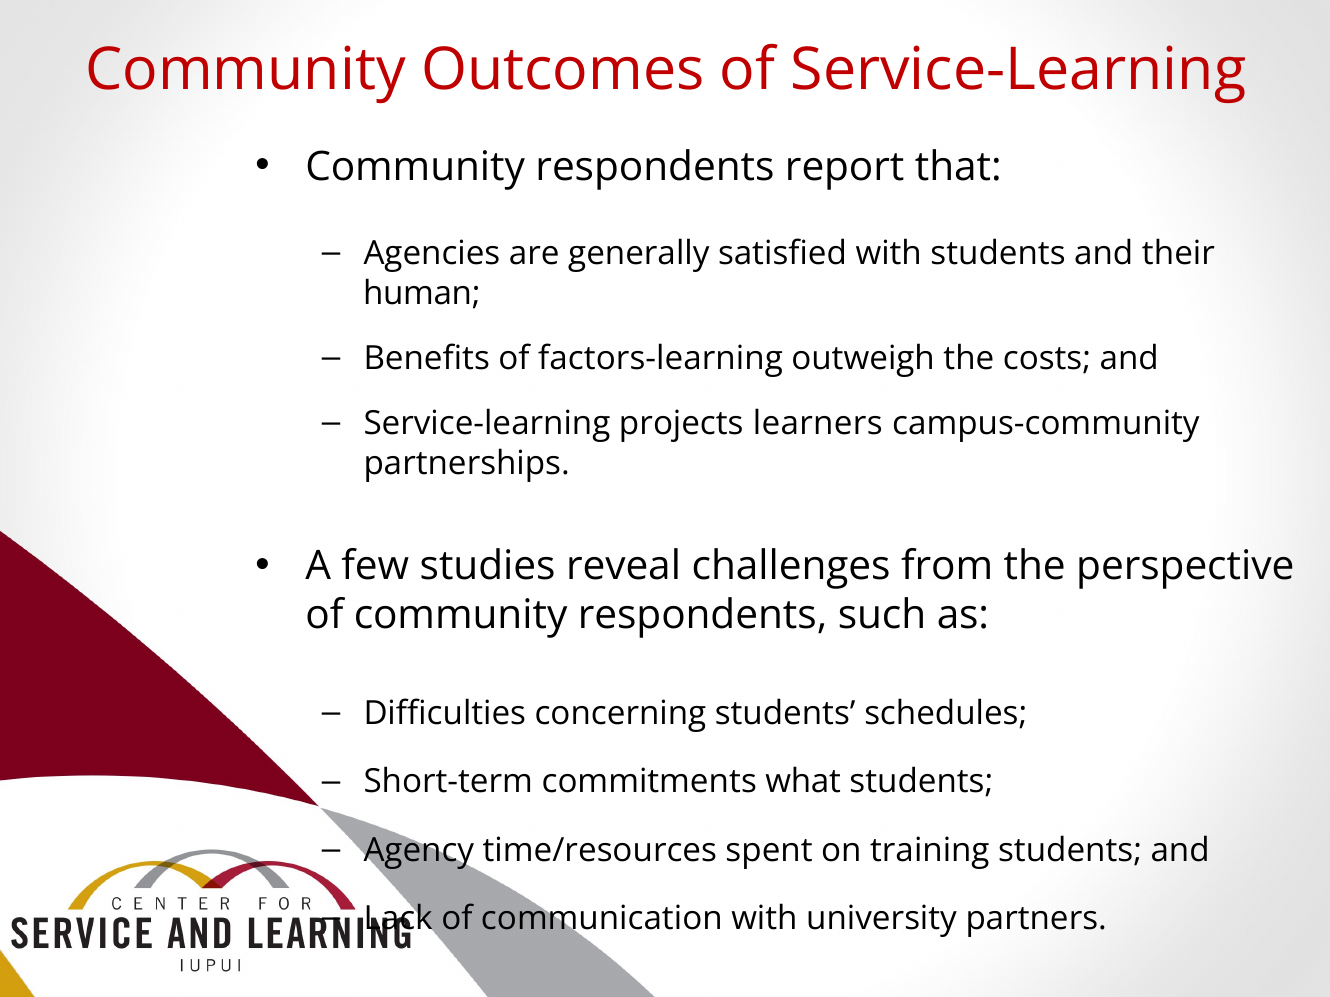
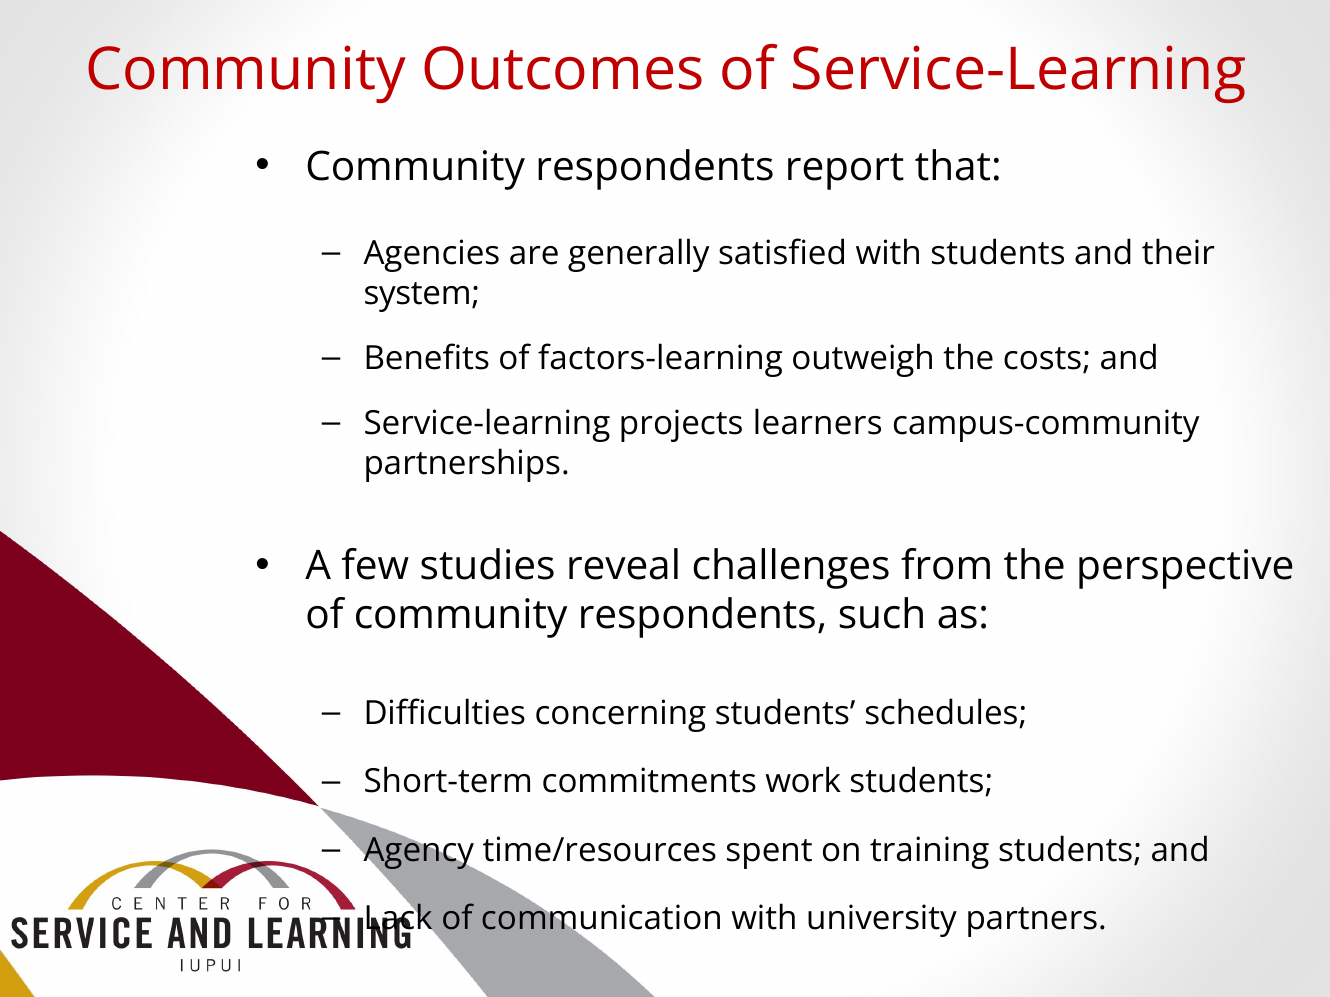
human: human -> system
what: what -> work
